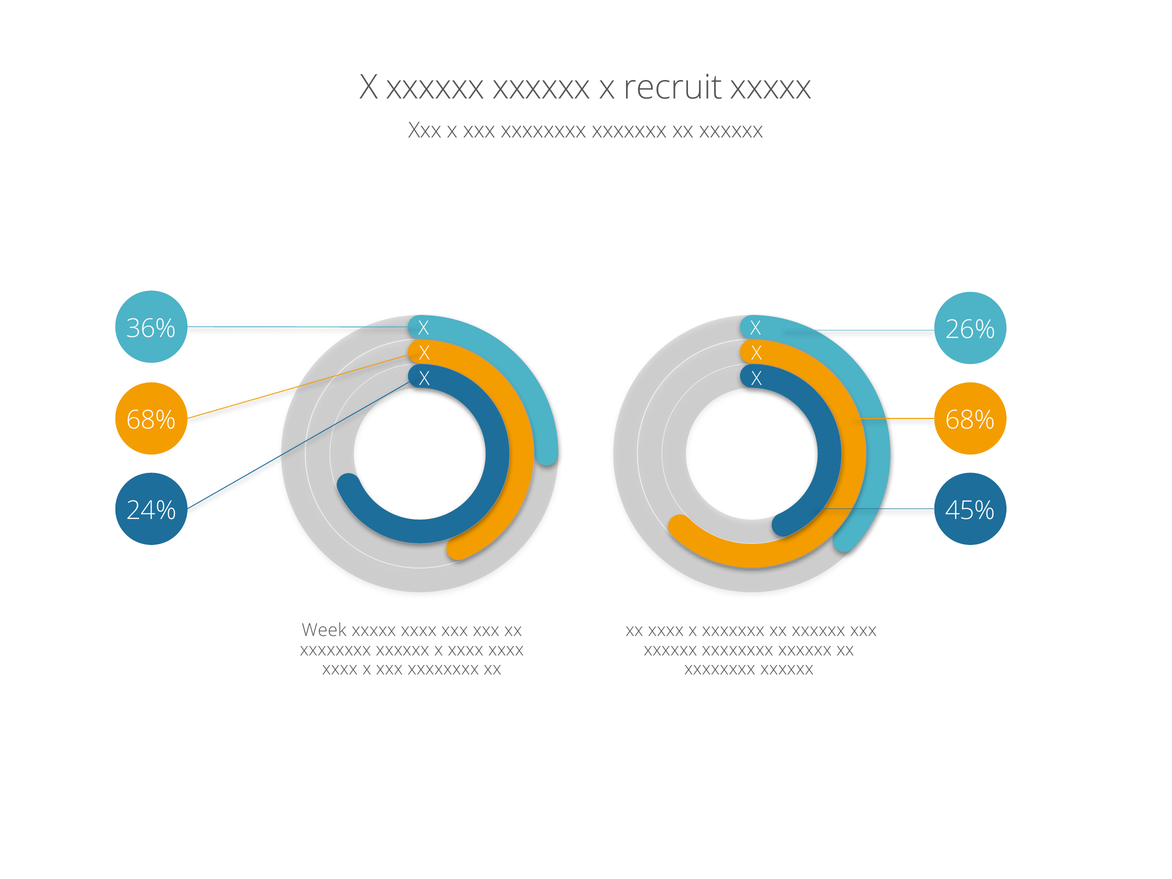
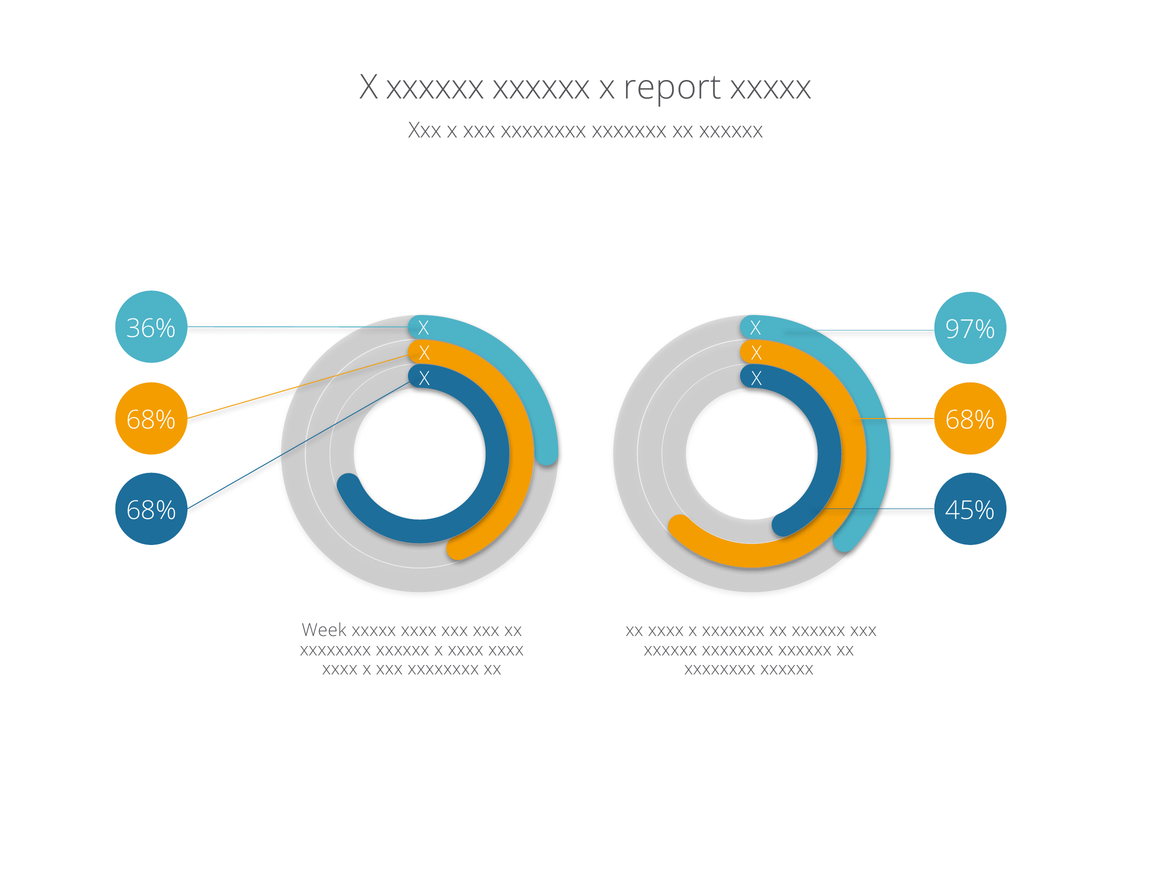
recruit: recruit -> report
26%: 26% -> 97%
24% at (151, 511): 24% -> 68%
